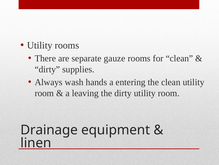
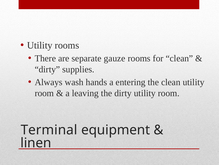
Drainage: Drainage -> Terminal
